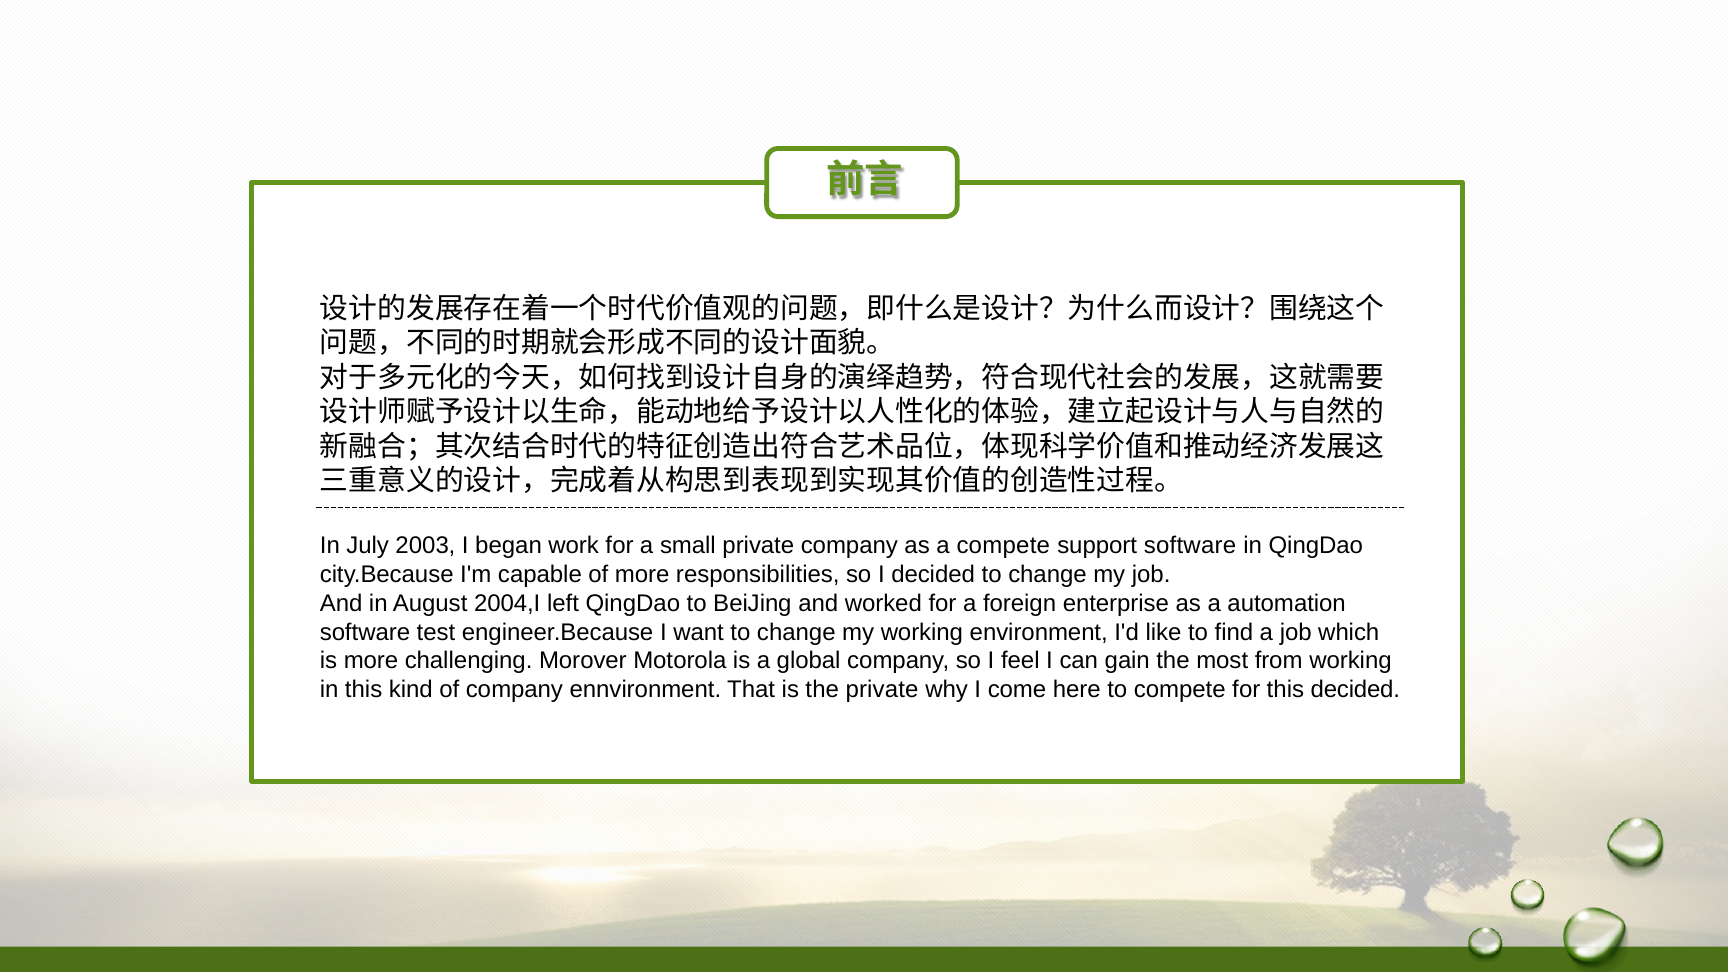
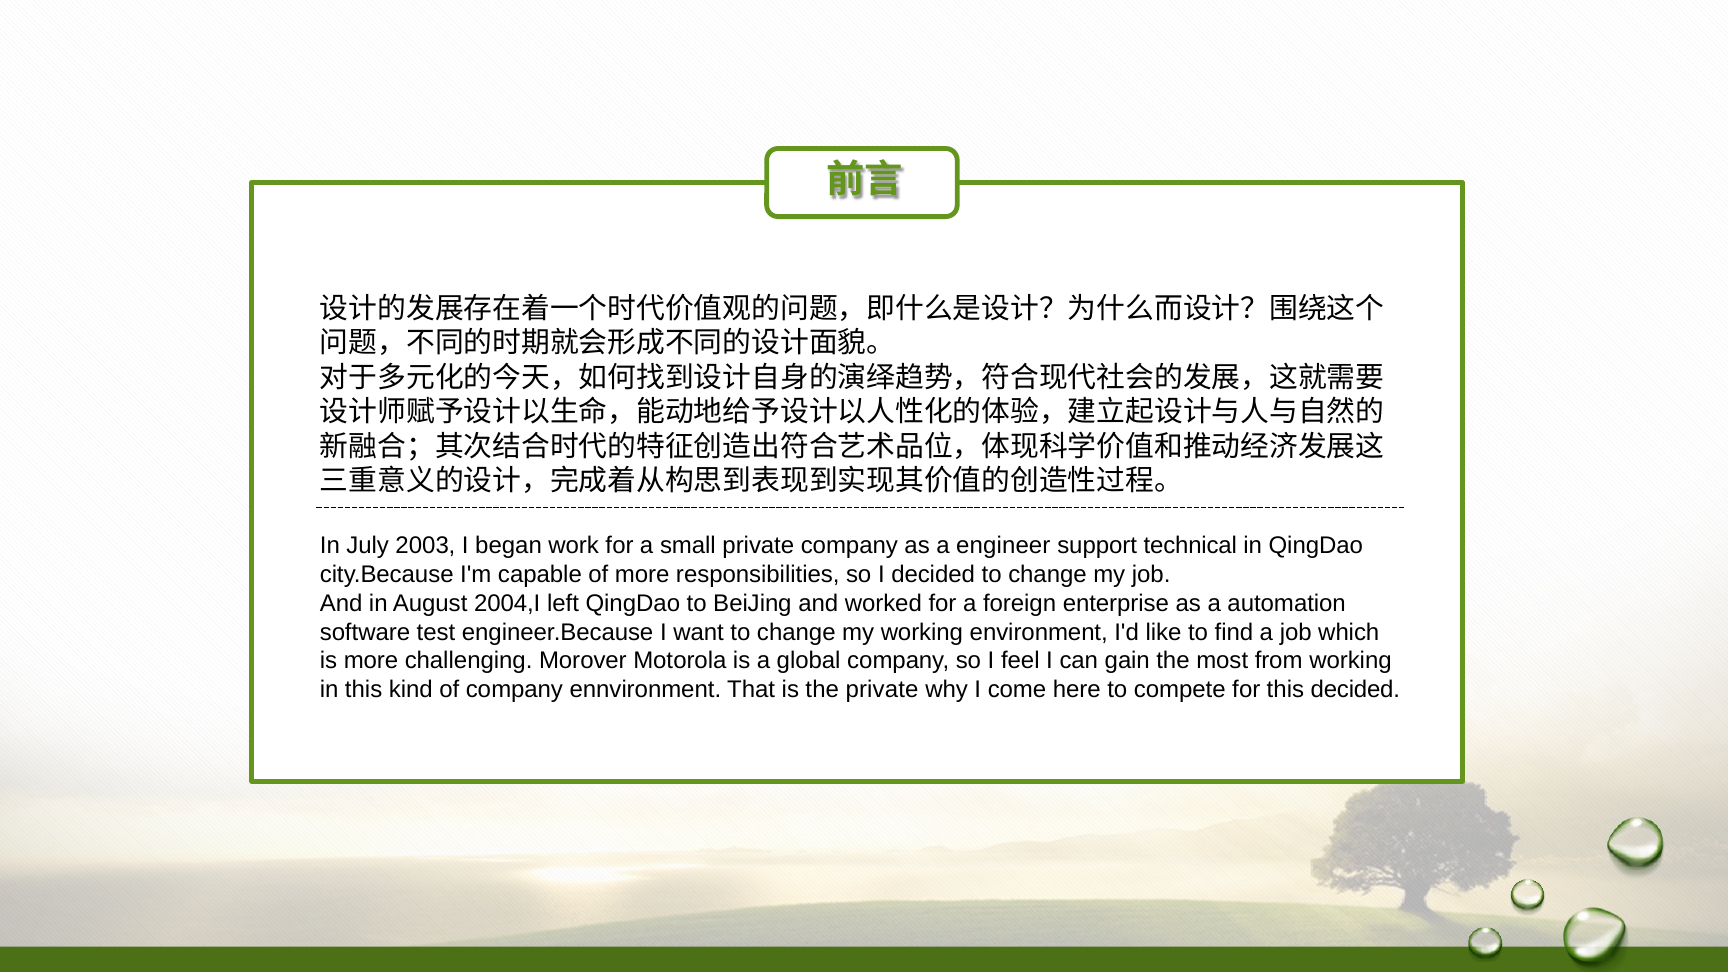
a compete: compete -> engineer
support software: software -> technical
